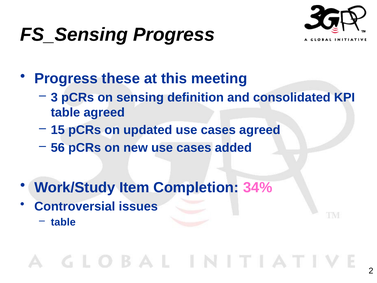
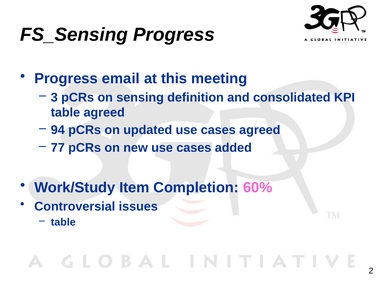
these: these -> email
15: 15 -> 94
56: 56 -> 77
34%: 34% -> 60%
